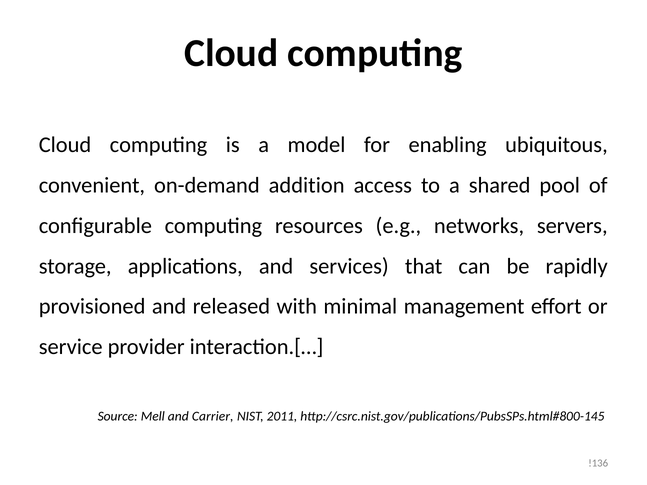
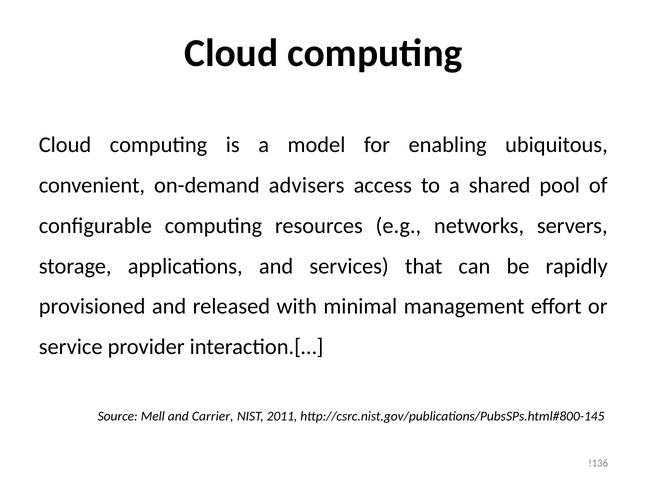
addition: addition -> advisers
